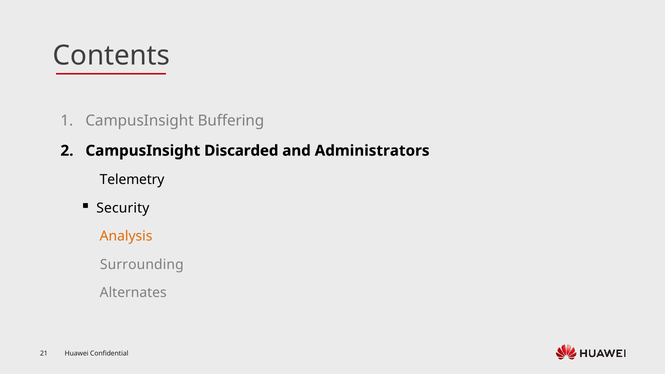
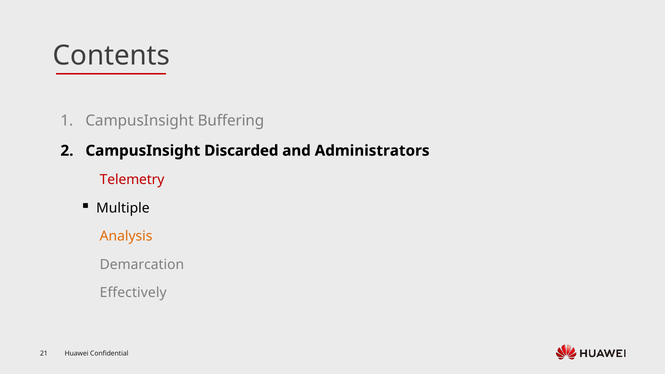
Telemetry colour: black -> red
Security: Security -> Multiple
Surrounding: Surrounding -> Demarcation
Alternates: Alternates -> Effectively
